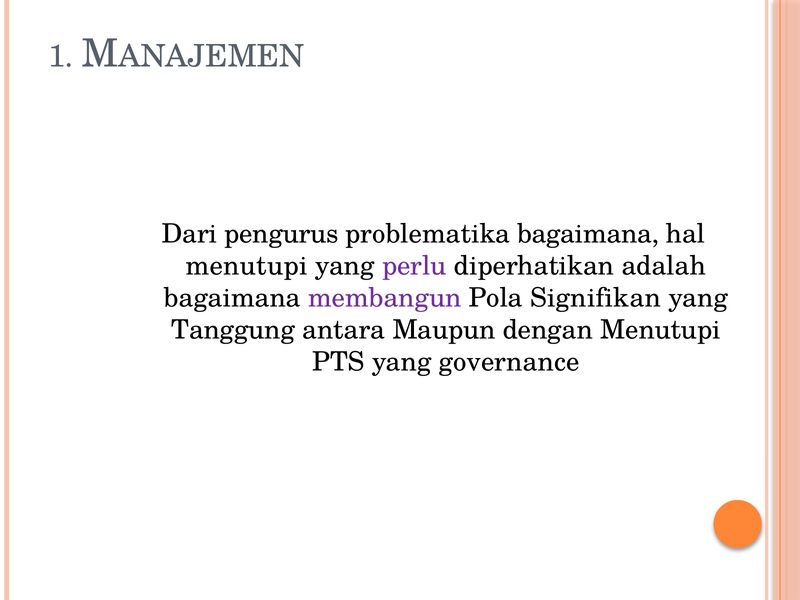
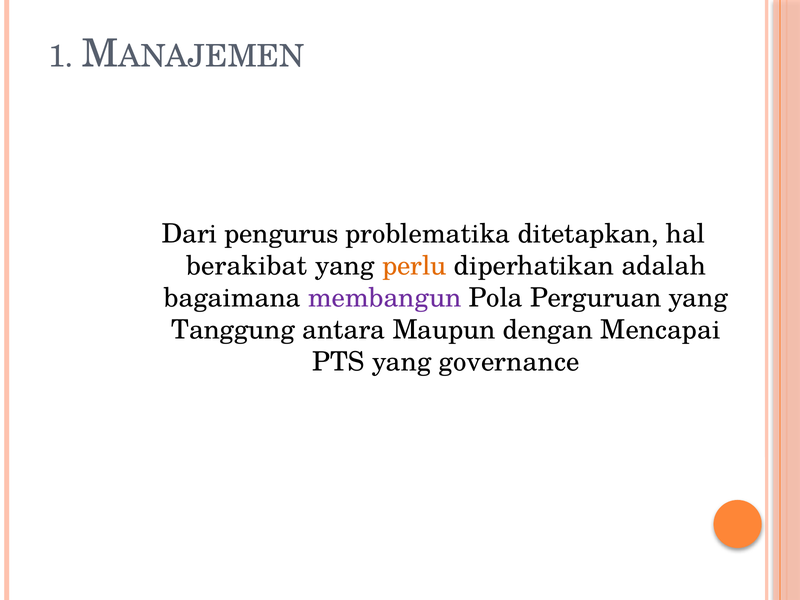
problematika bagaimana: bagaimana -> ditetapkan
menutupi at (247, 266): menutupi -> berakibat
perlu colour: purple -> orange
Signifikan: Signifikan -> Perguruan
dengan Menutupi: Menutupi -> Mencapai
